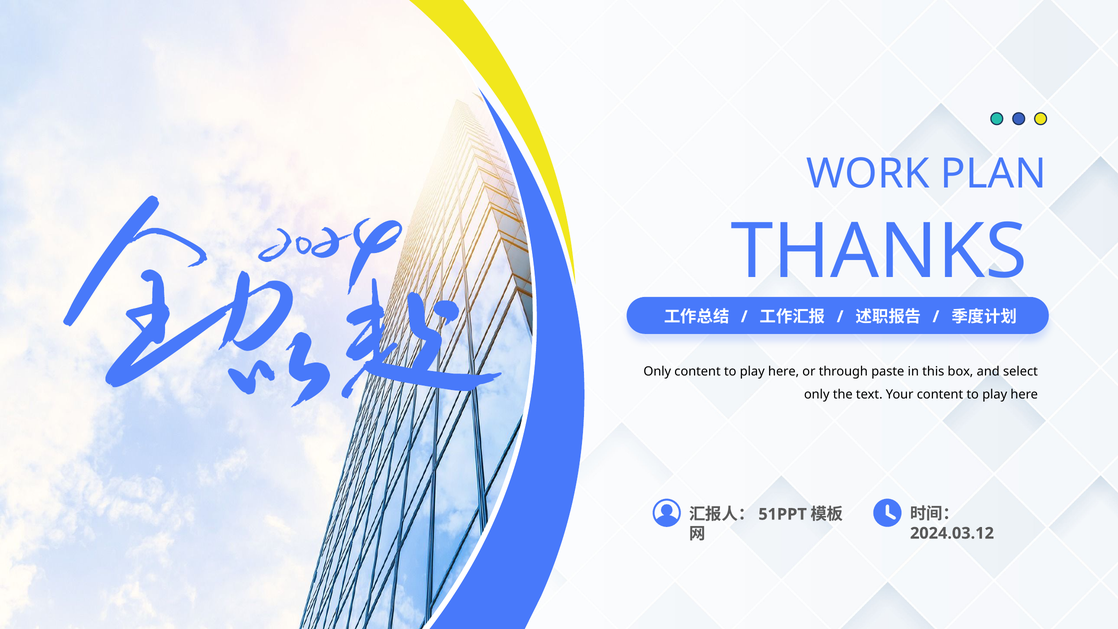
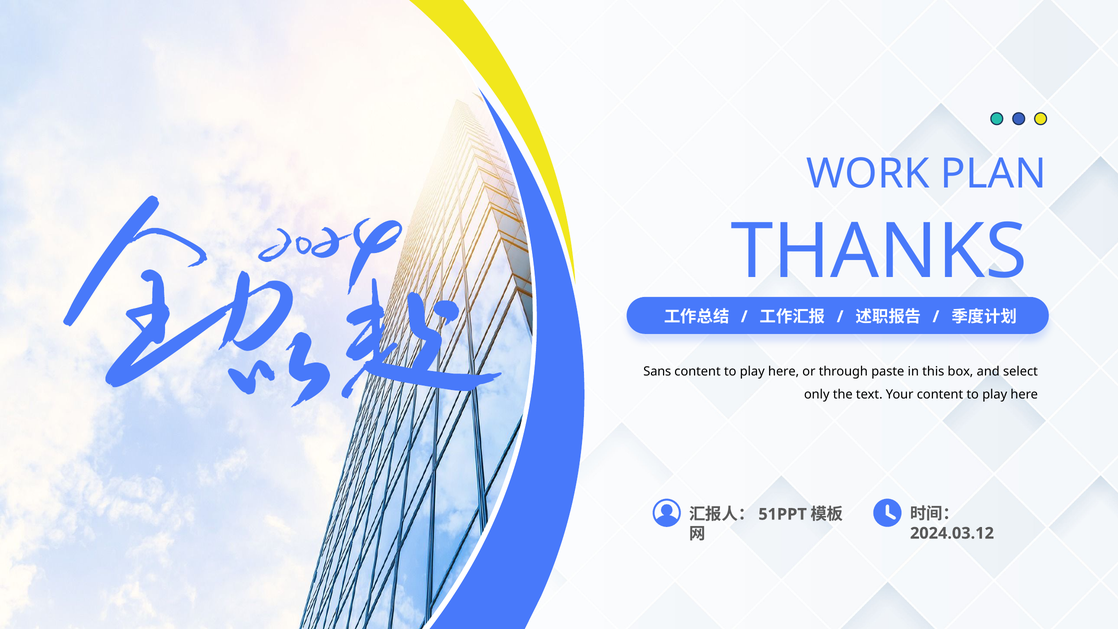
Only at (657, 372): Only -> Sans
